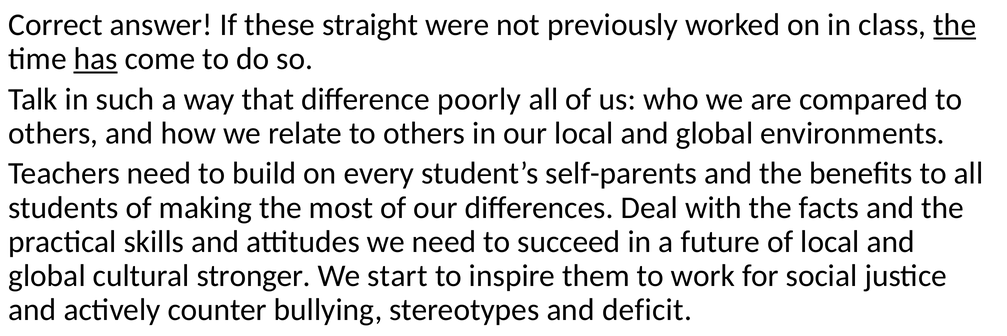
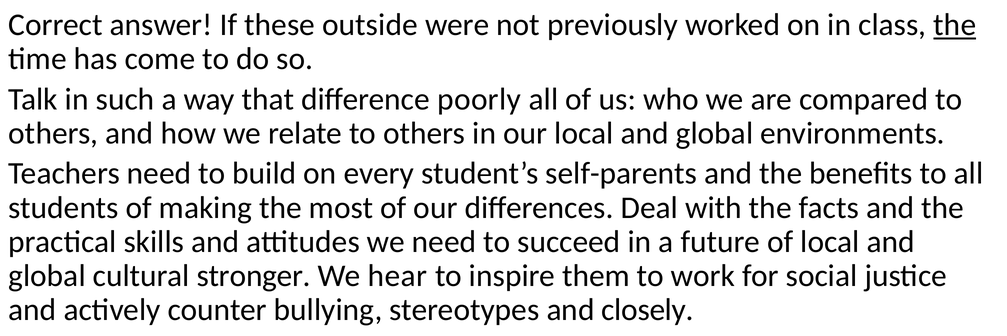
straight: straight -> outside
has underline: present -> none
start: start -> hear
deficit: deficit -> closely
